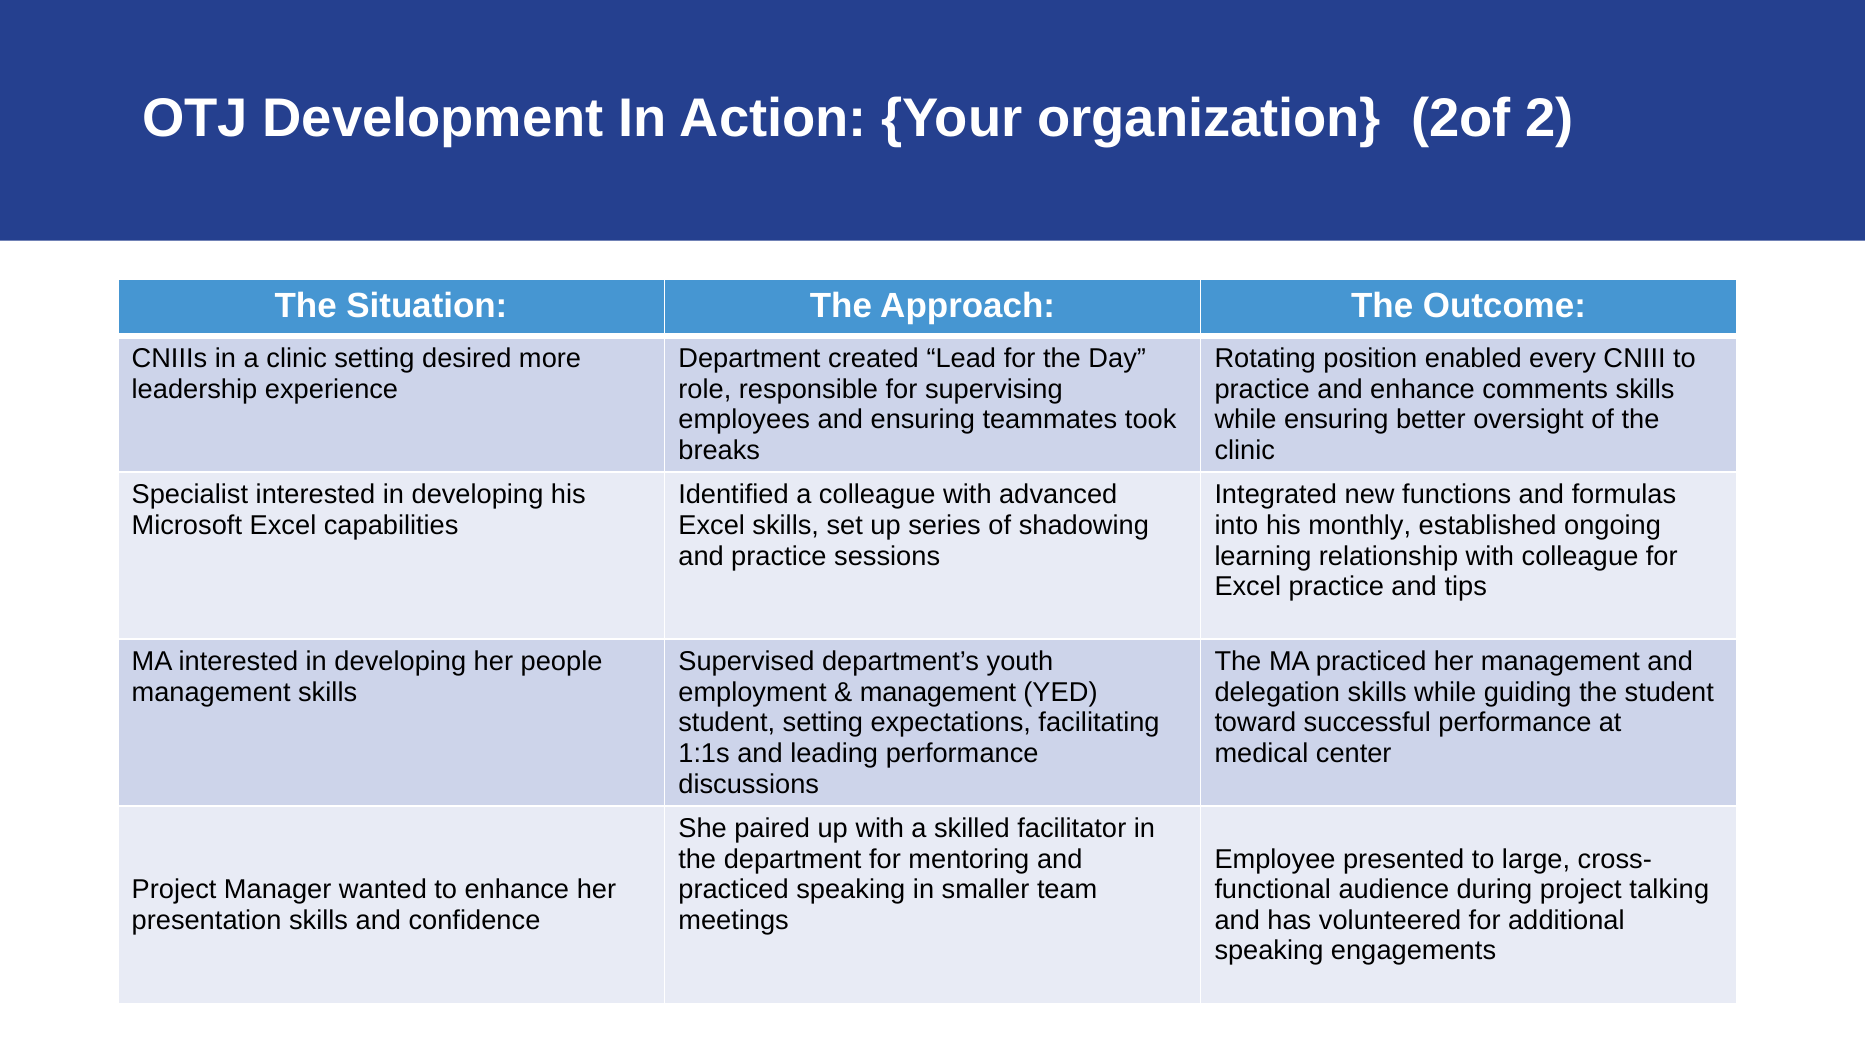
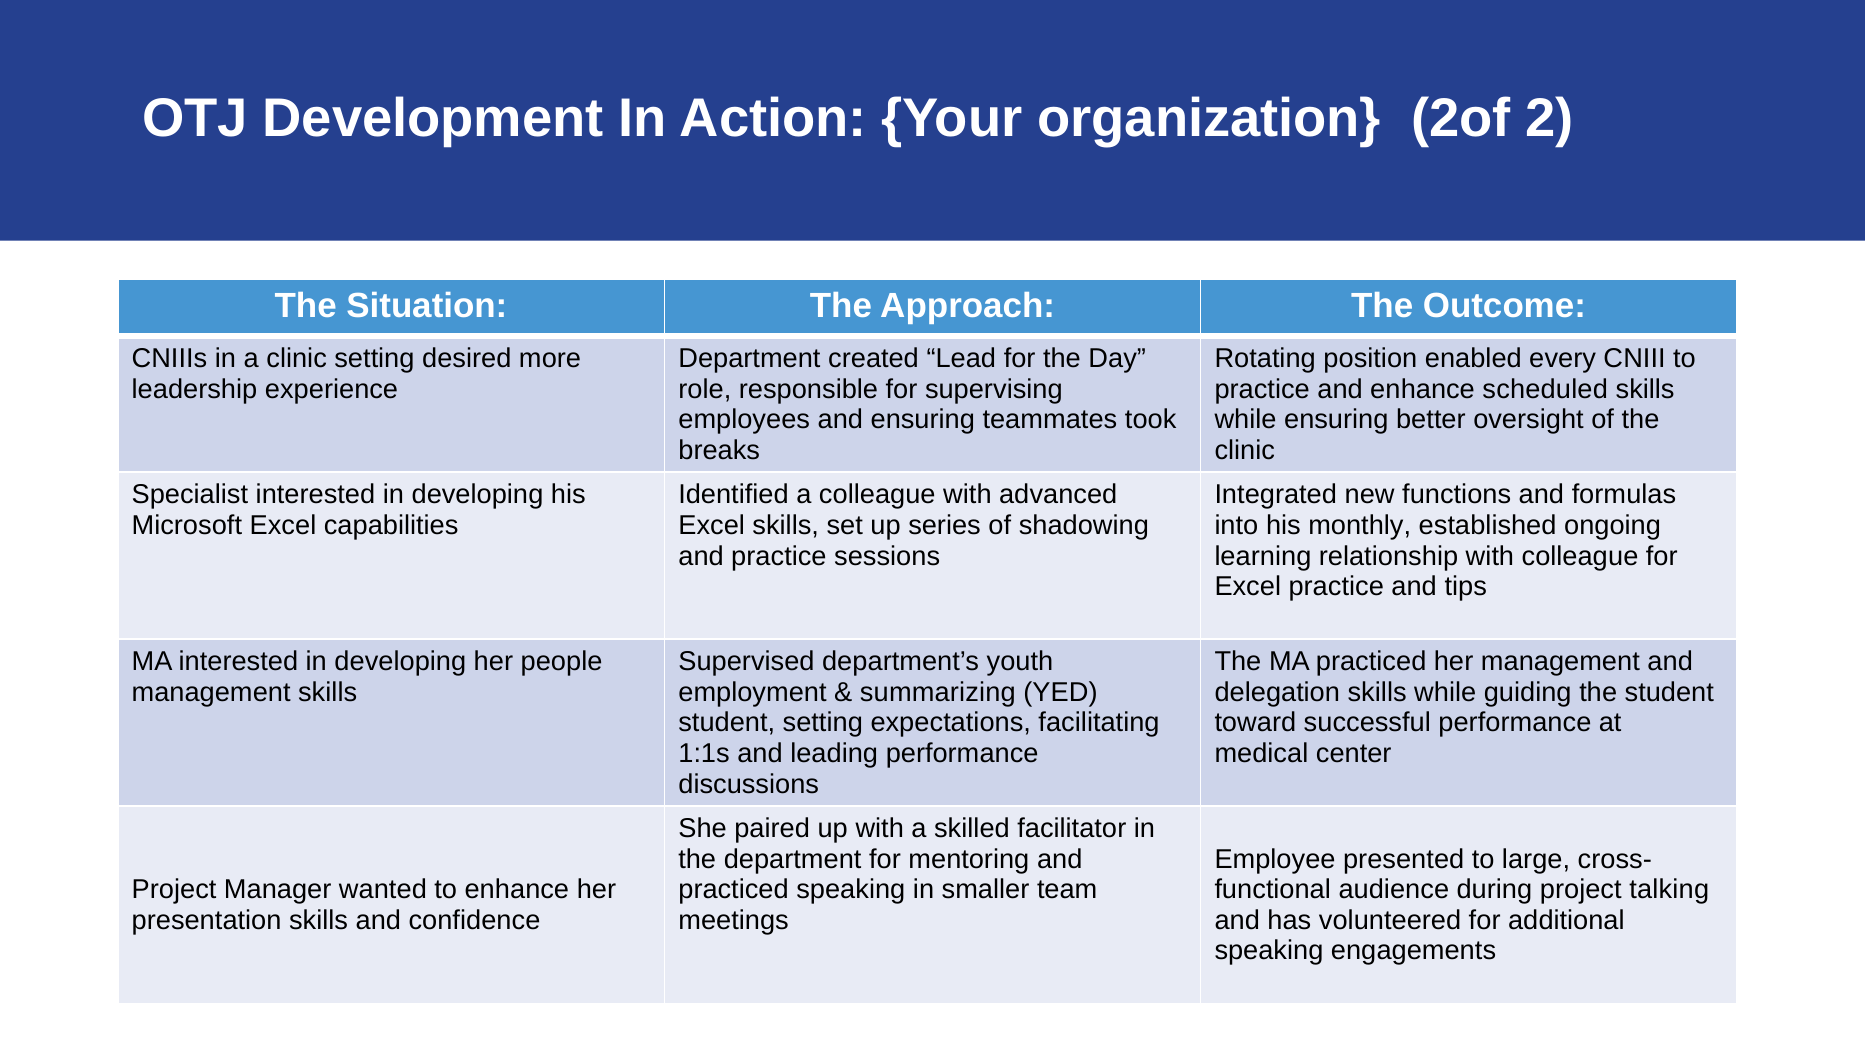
comments: comments -> scheduled
management at (938, 692): management -> summarizing
